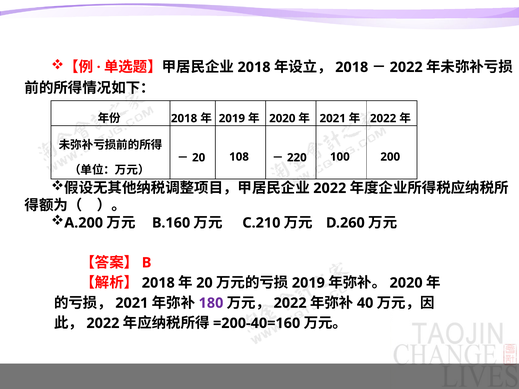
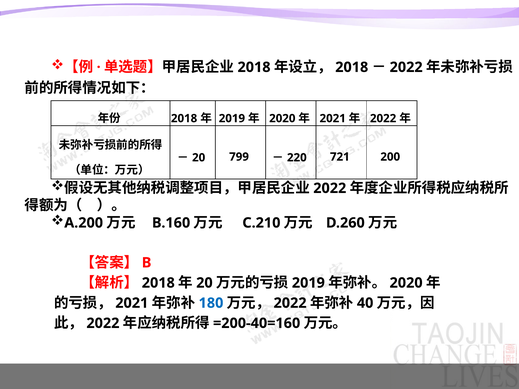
108: 108 -> 799
100: 100 -> 721
180 colour: purple -> blue
